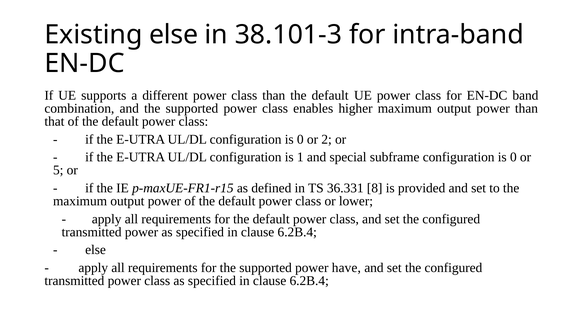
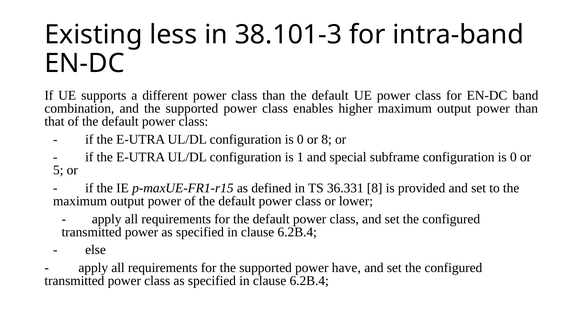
Existing else: else -> less
or 2: 2 -> 8
